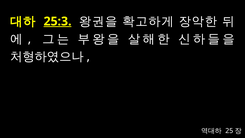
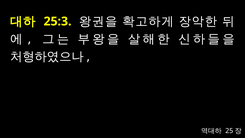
25:3 underline: present -> none
